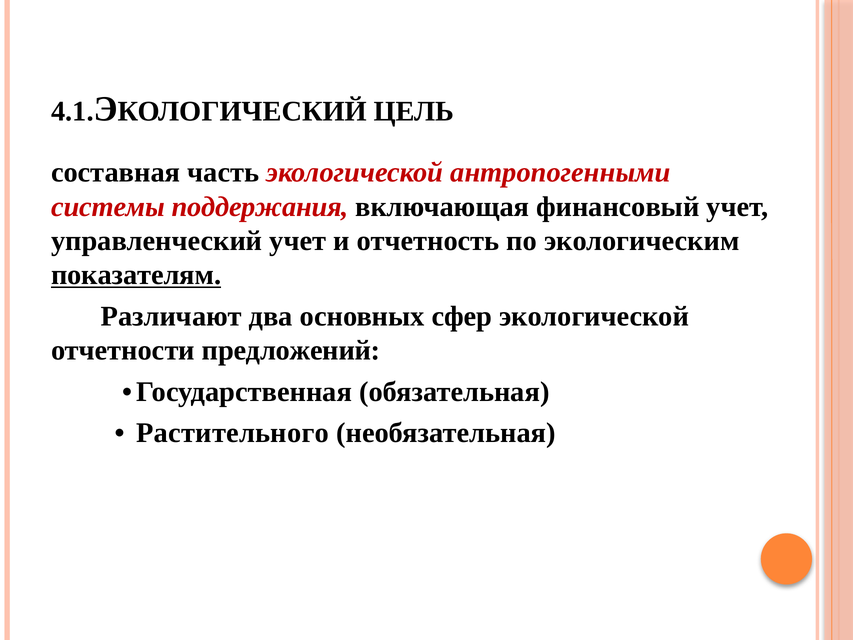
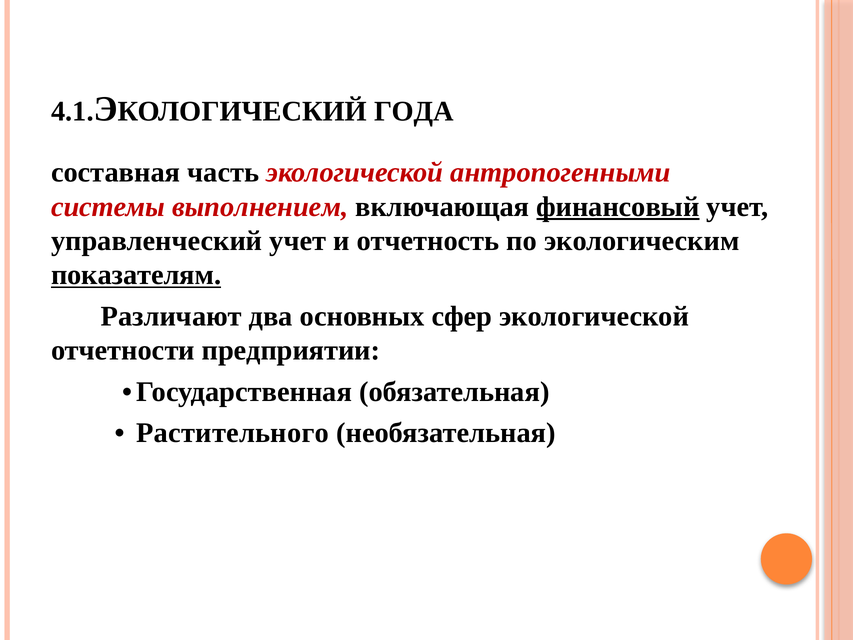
ЦЕЛЬ: ЦЕЛЬ -> ГОДА
поддержания: поддержания -> выполнением
финансовый underline: none -> present
предложений: предложений -> предприятии
